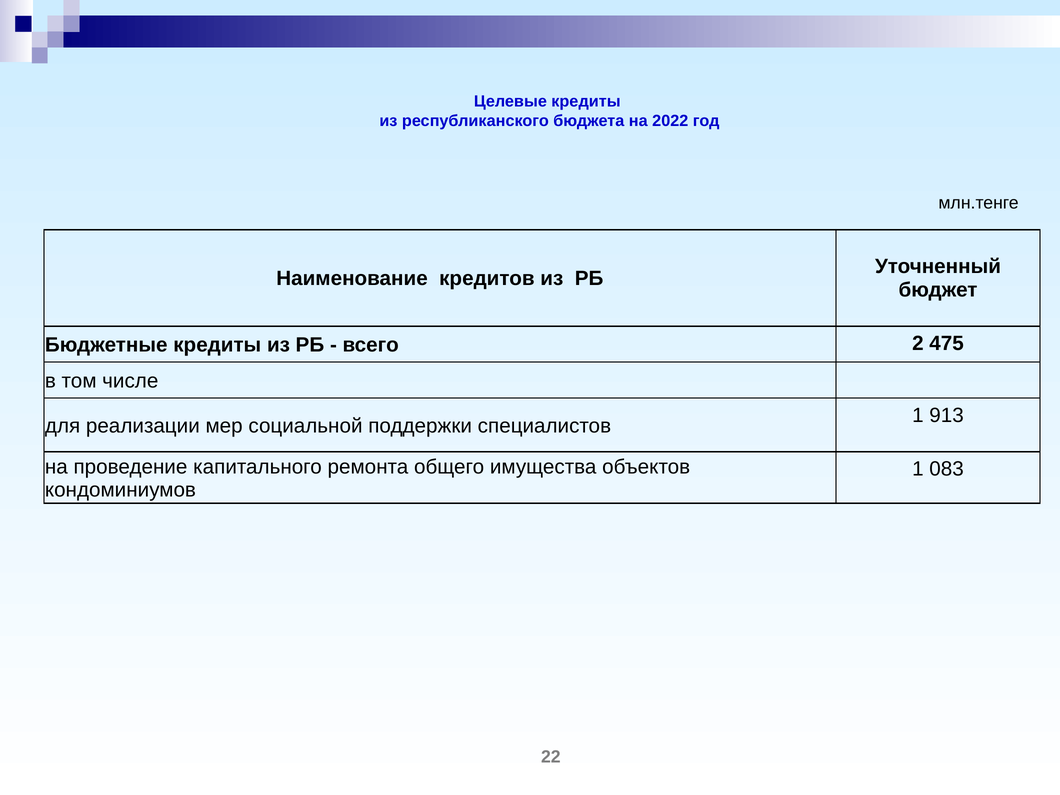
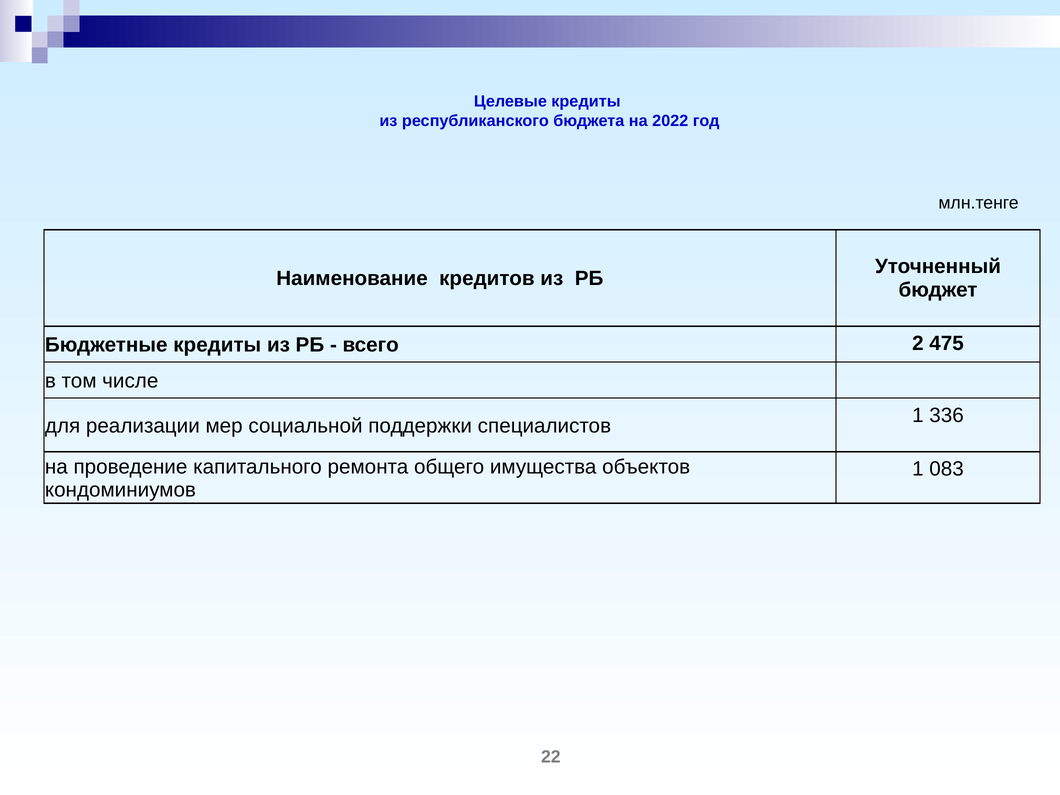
913: 913 -> 336
